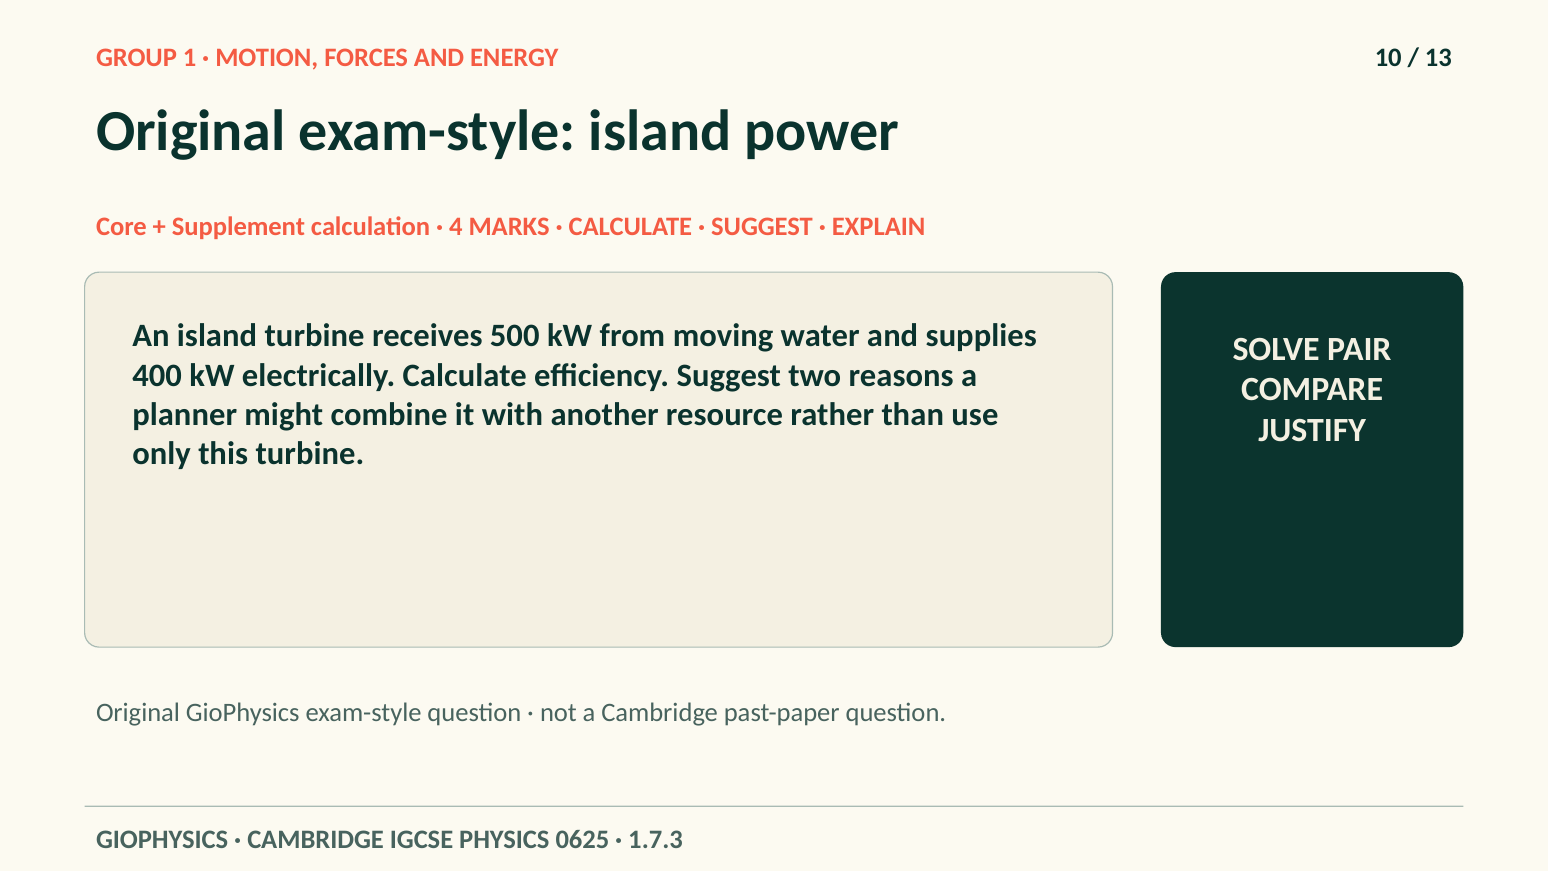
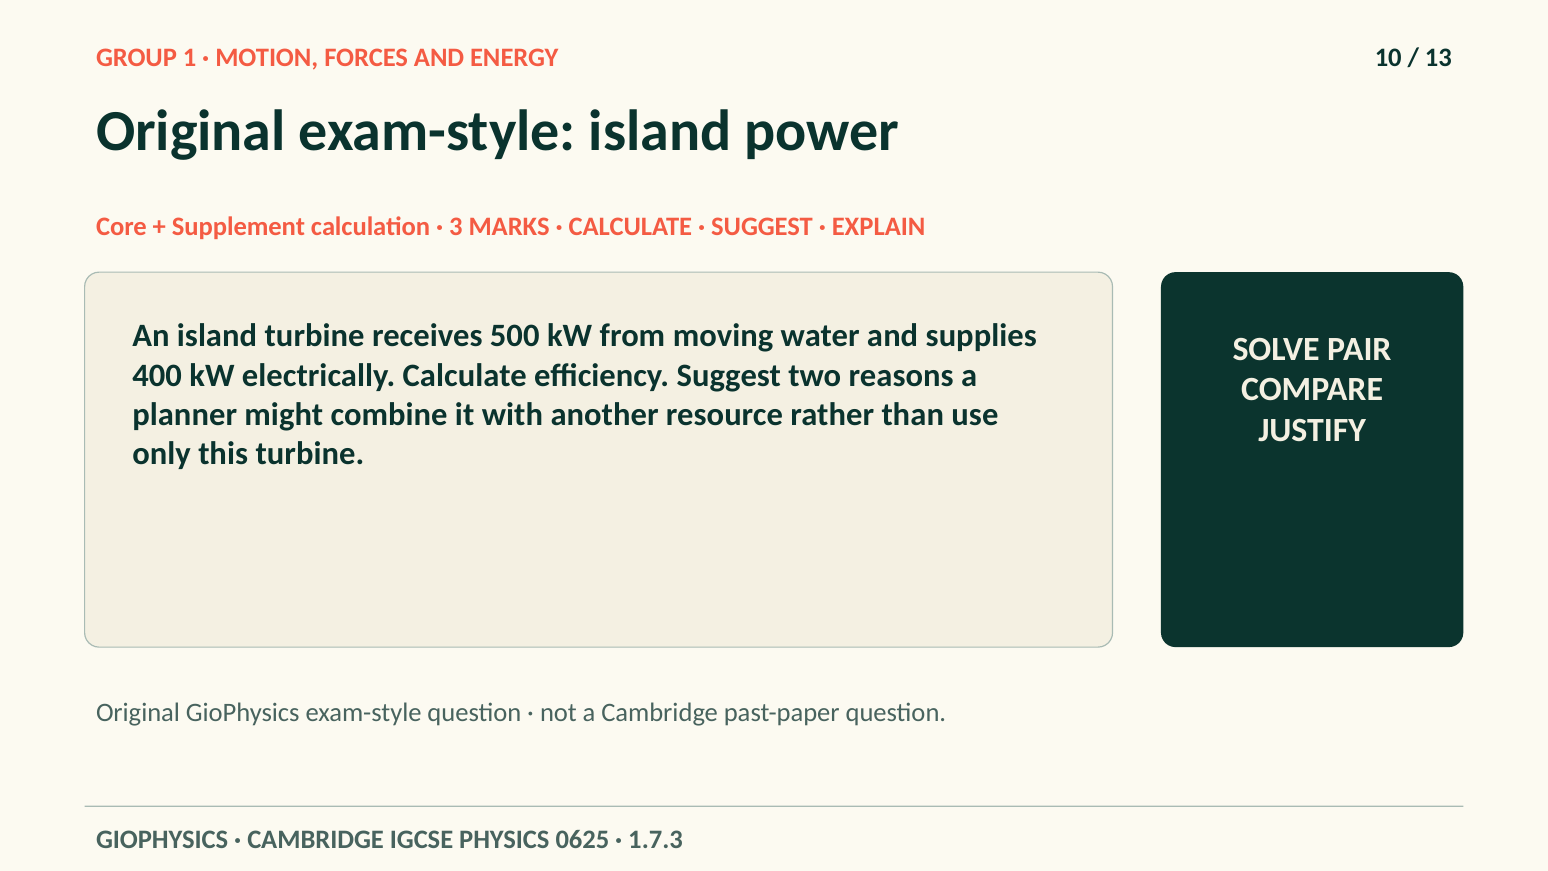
4: 4 -> 3
